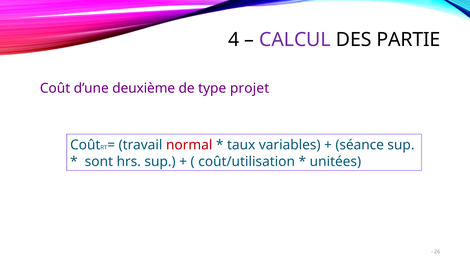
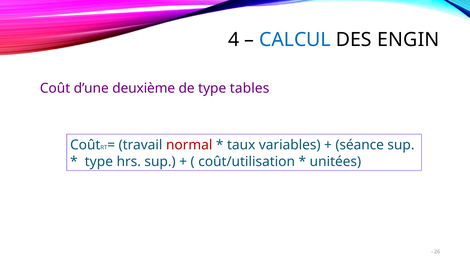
CALCUL colour: purple -> blue
PARTIE: PARTIE -> ENGIN
projet: projet -> tables
sont at (99, 162): sont -> type
